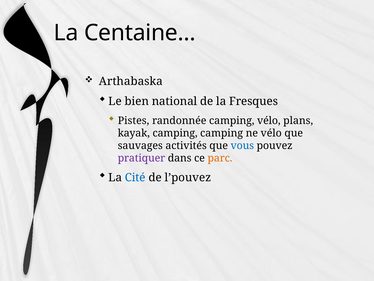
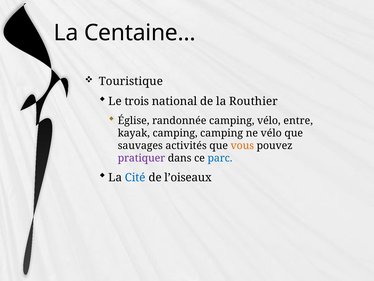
Arthabaska: Arthabaska -> Touristique
bien: bien -> trois
Fresques: Fresques -> Routhier
Pistes: Pistes -> Église
plans: plans -> entre
vous colour: blue -> orange
parc colour: orange -> blue
l’pouvez: l’pouvez -> l’oiseaux
